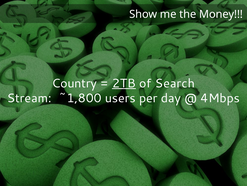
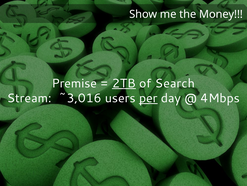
Country: Country -> Premise
~1,800: ~1,800 -> ~3,016
per underline: none -> present
